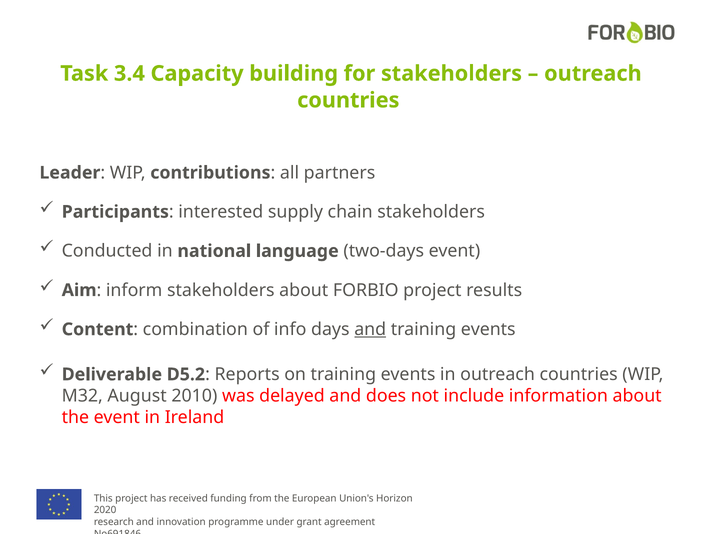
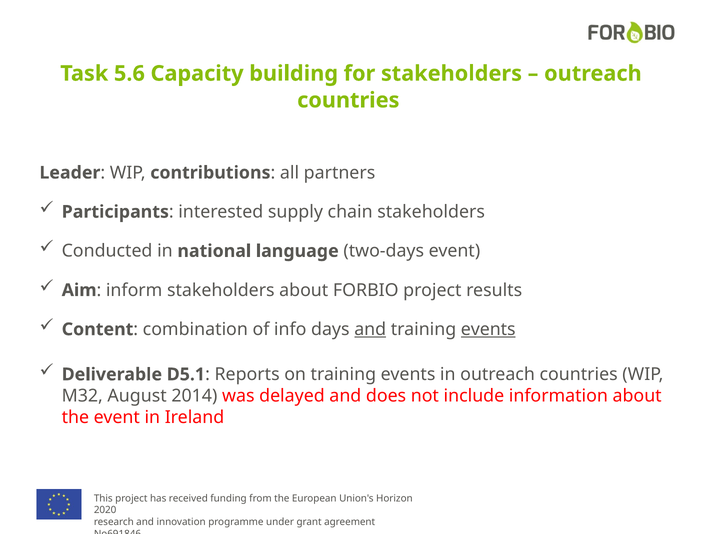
3.4: 3.4 -> 5.6
events at (488, 329) underline: none -> present
D5.2: D5.2 -> D5.1
2010: 2010 -> 2014
